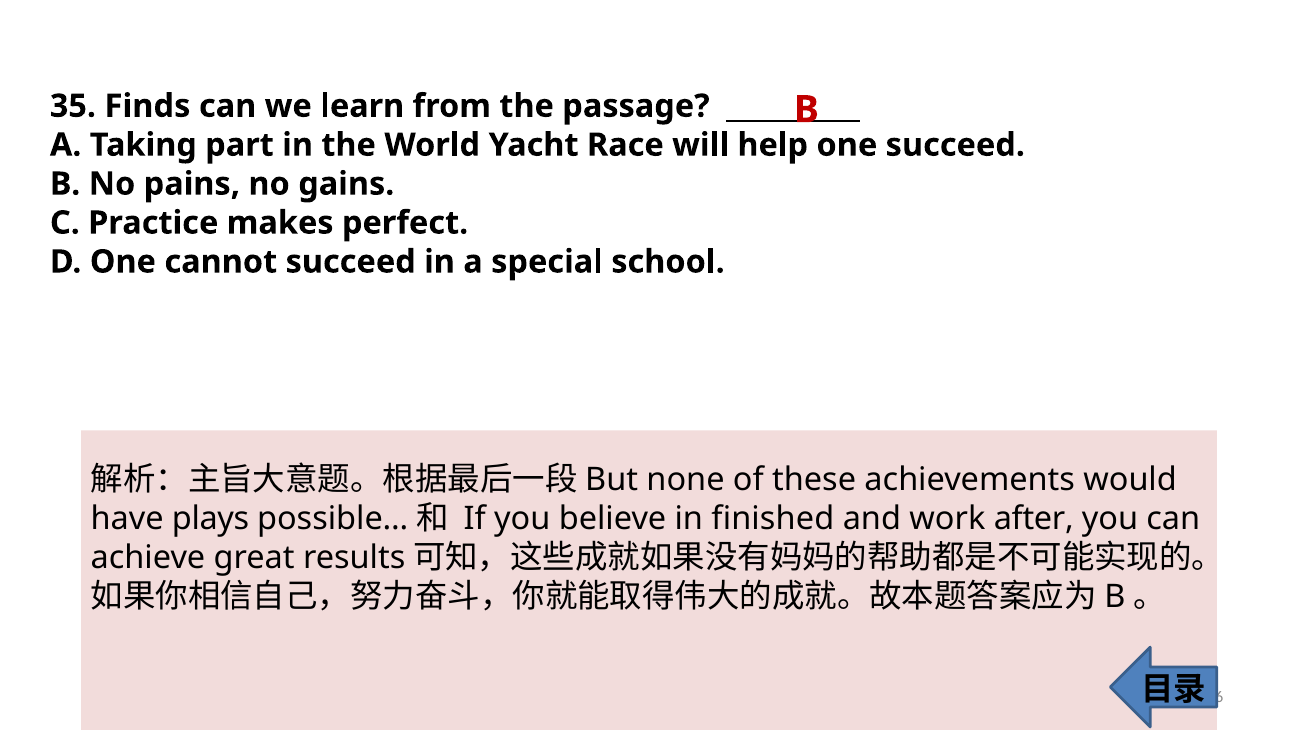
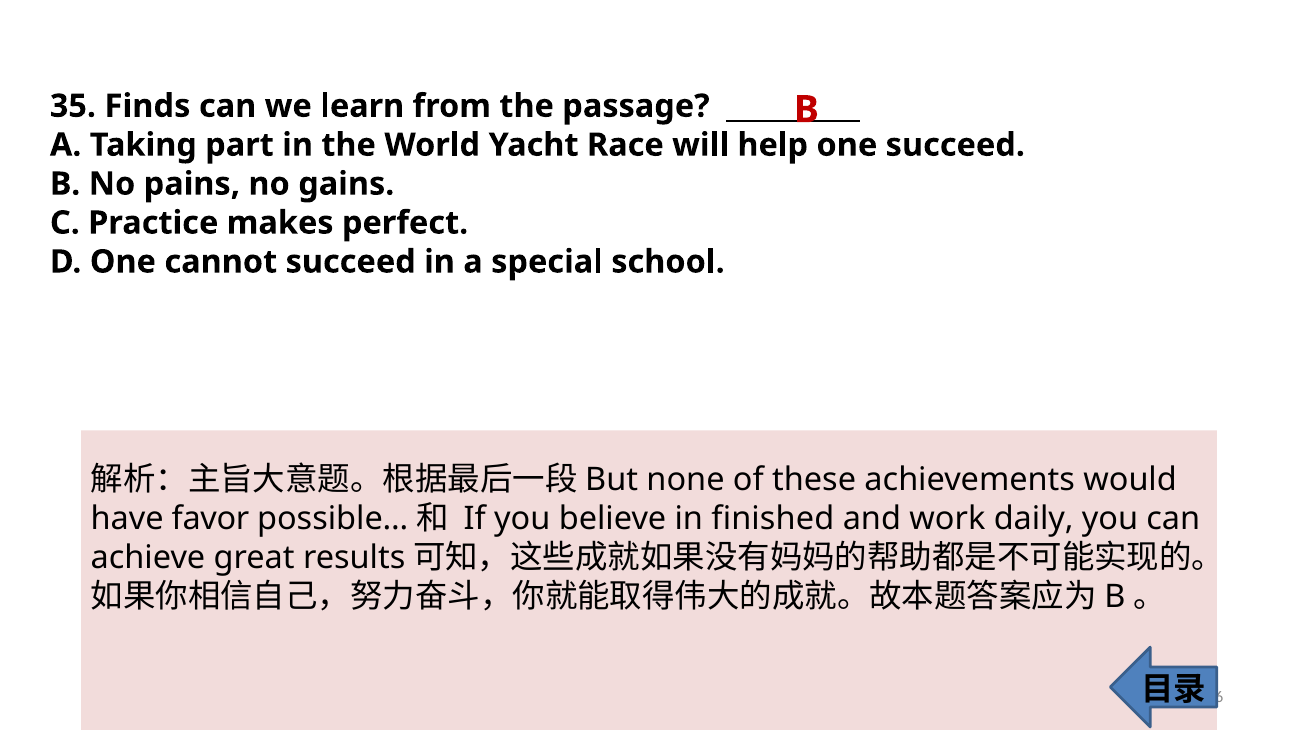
plays: plays -> favor
after: after -> daily
